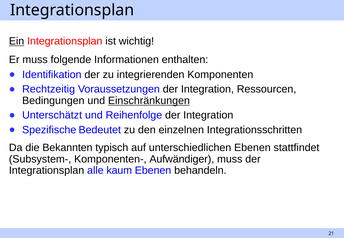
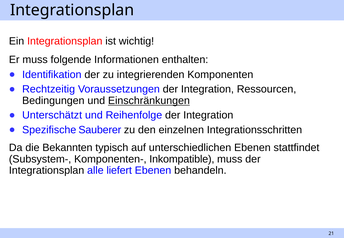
Ein underline: present -> none
Bedeutet: Bedeutet -> Sauberer
Aufwändiger: Aufwändiger -> Inkompatible
kaum: kaum -> liefert
